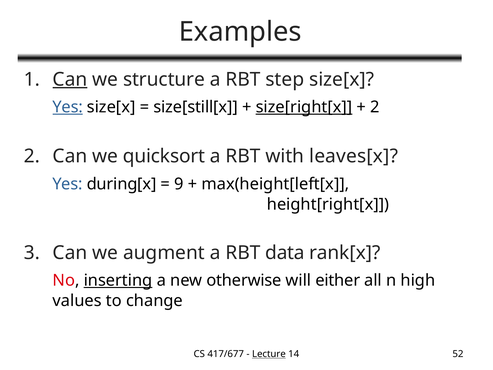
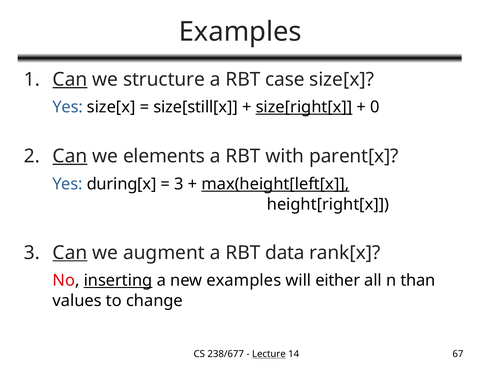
step: step -> case
Yes at (68, 107) underline: present -> none
2 at (375, 107): 2 -> 0
Can at (70, 156) underline: none -> present
quicksort: quicksort -> elements
leaves[x: leaves[x -> parent[x
9 at (179, 184): 9 -> 3
max(height[left[x underline: none -> present
Can at (70, 252) underline: none -> present
new otherwise: otherwise -> examples
high: high -> than
417/677: 417/677 -> 238/677
52: 52 -> 67
